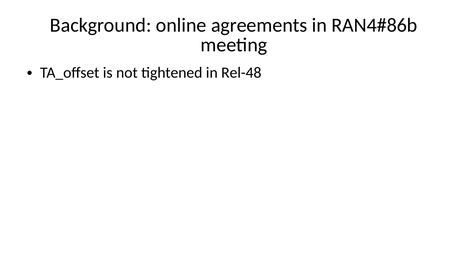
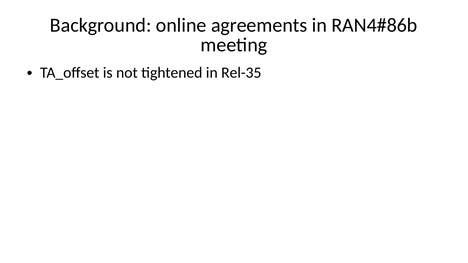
Rel-48: Rel-48 -> Rel-35
